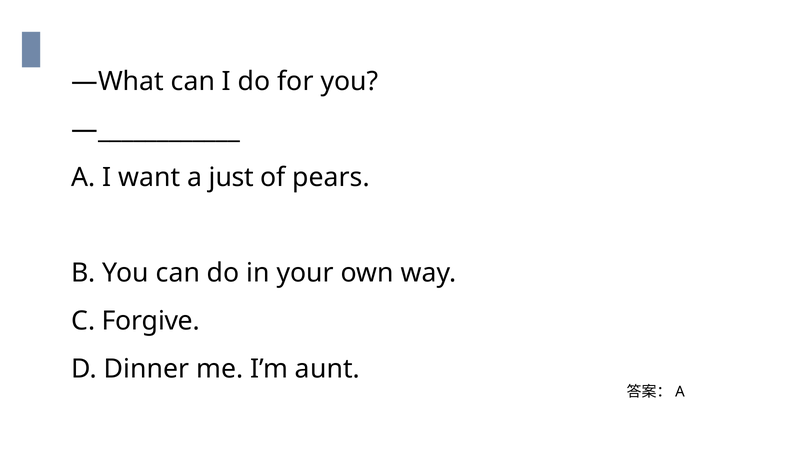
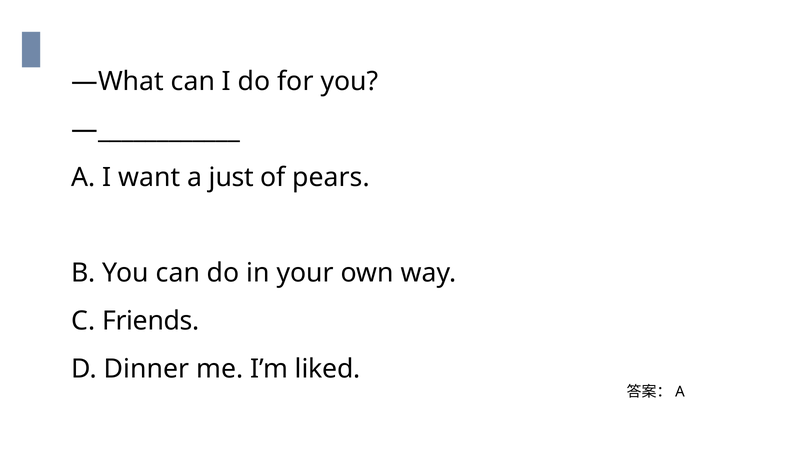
Forgive: Forgive -> Friends
aunt: aunt -> liked
